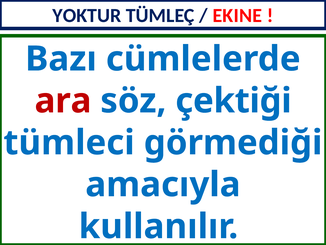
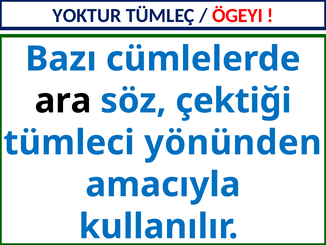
EKINE: EKINE -> ÖGEYI
ara colour: red -> black
görmediği: görmediği -> yönünden
